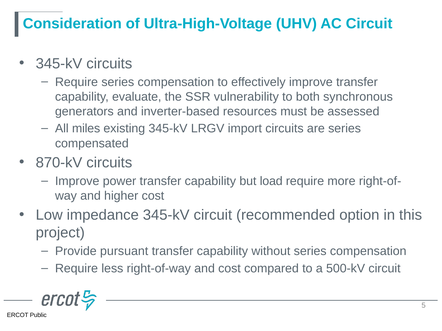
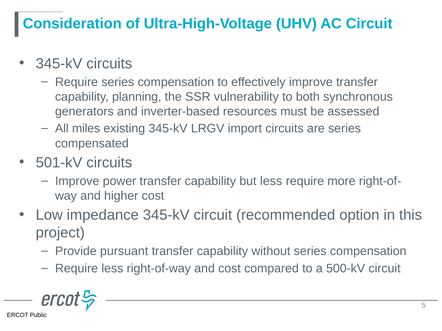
evaluate: evaluate -> planning
870-kV: 870-kV -> 501-kV
but load: load -> less
